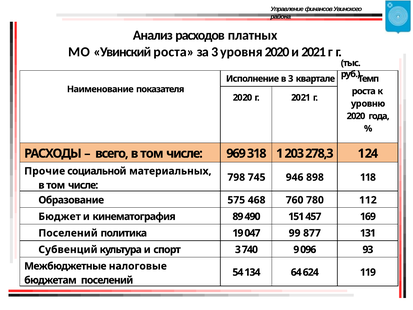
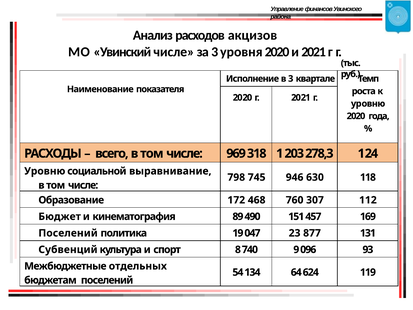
платных: платных -> акцизов
Увинский роста: роста -> числе
Прочие at (45, 171): Прочие -> Уровню
материальных: материальных -> выравнивание
898: 898 -> 630
575: 575 -> 172
780: 780 -> 307
99: 99 -> 23
спорт 3: 3 -> 8
налоговые: налоговые -> отдельных
